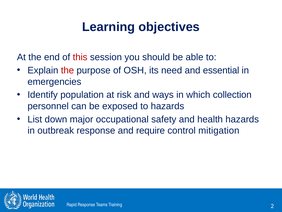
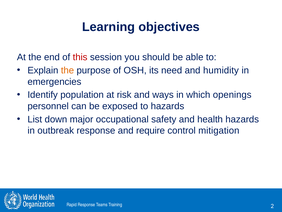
the at (67, 70) colour: red -> orange
essential: essential -> humidity
collection: collection -> openings
